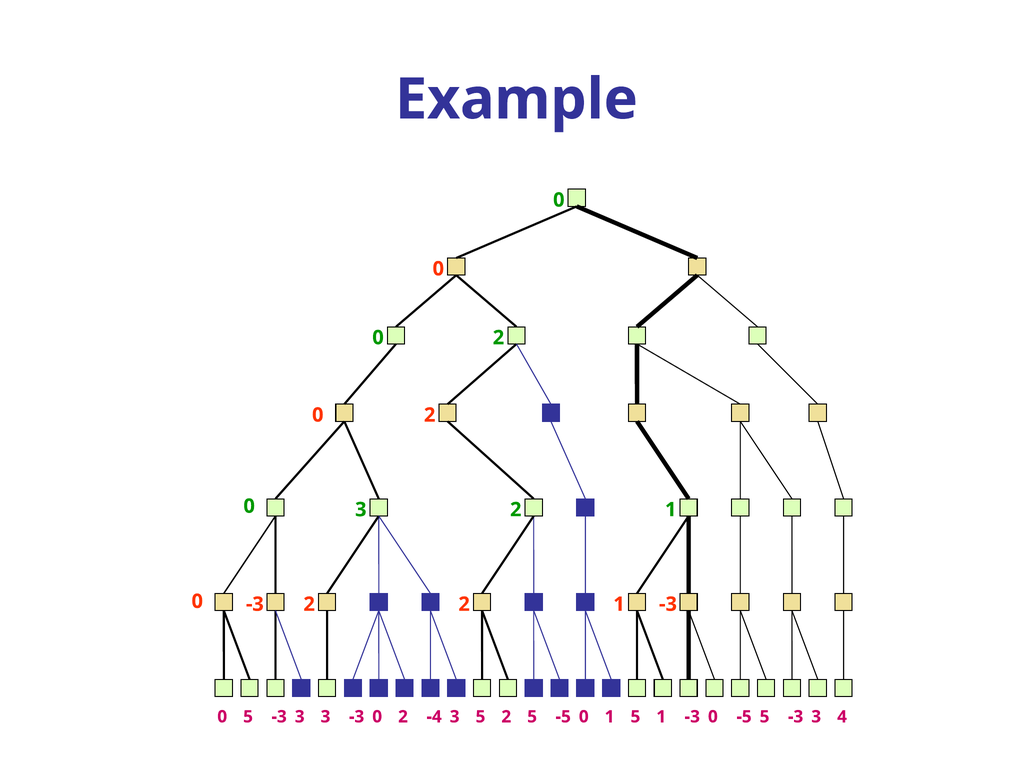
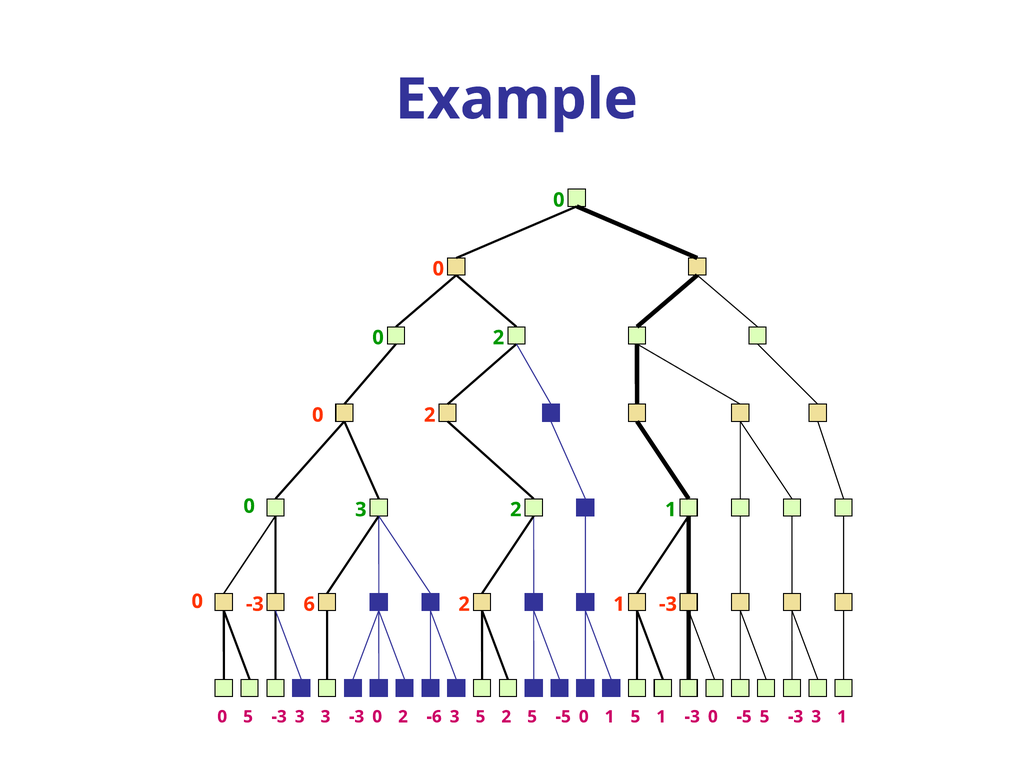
0 -3 2: 2 -> 6
-4: -4 -> -6
3 4: 4 -> 1
